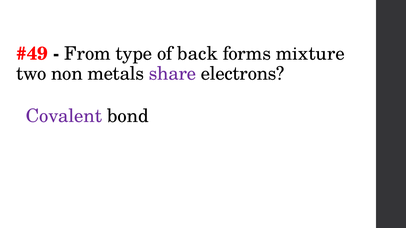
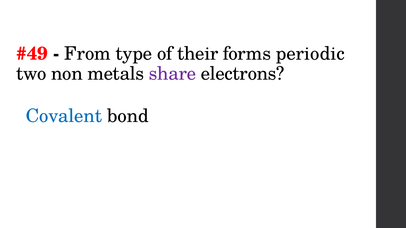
back: back -> their
mixture: mixture -> periodic
Covalent colour: purple -> blue
